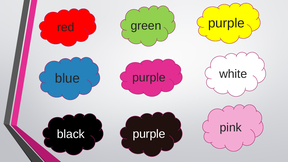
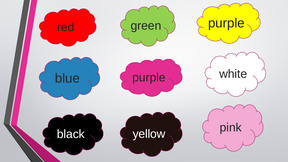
black purple: purple -> yellow
